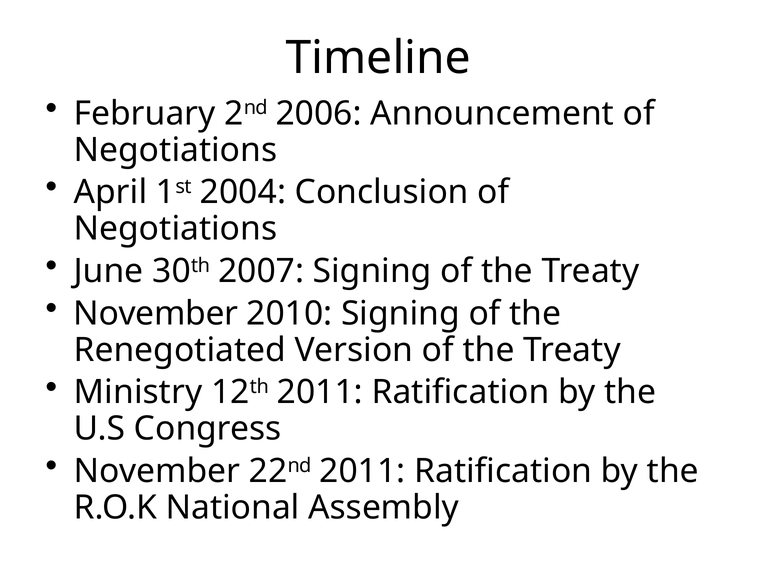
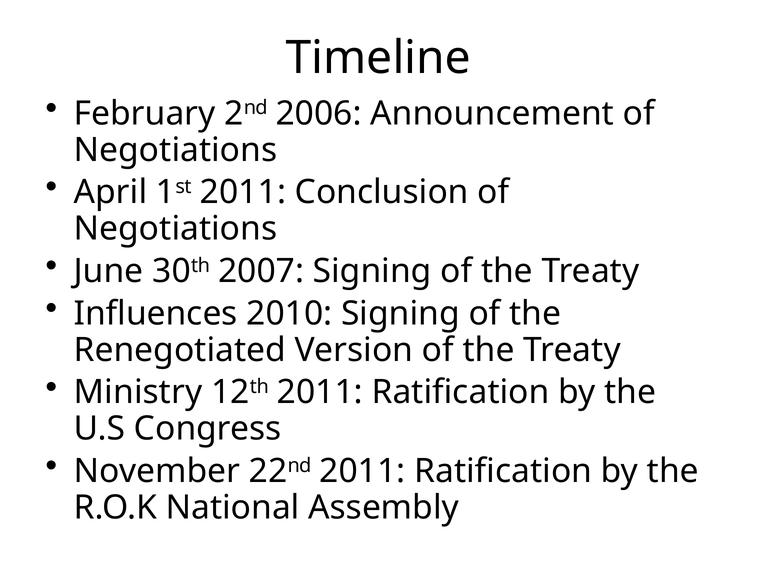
1st 2004: 2004 -> 2011
November at (156, 313): November -> Influences
